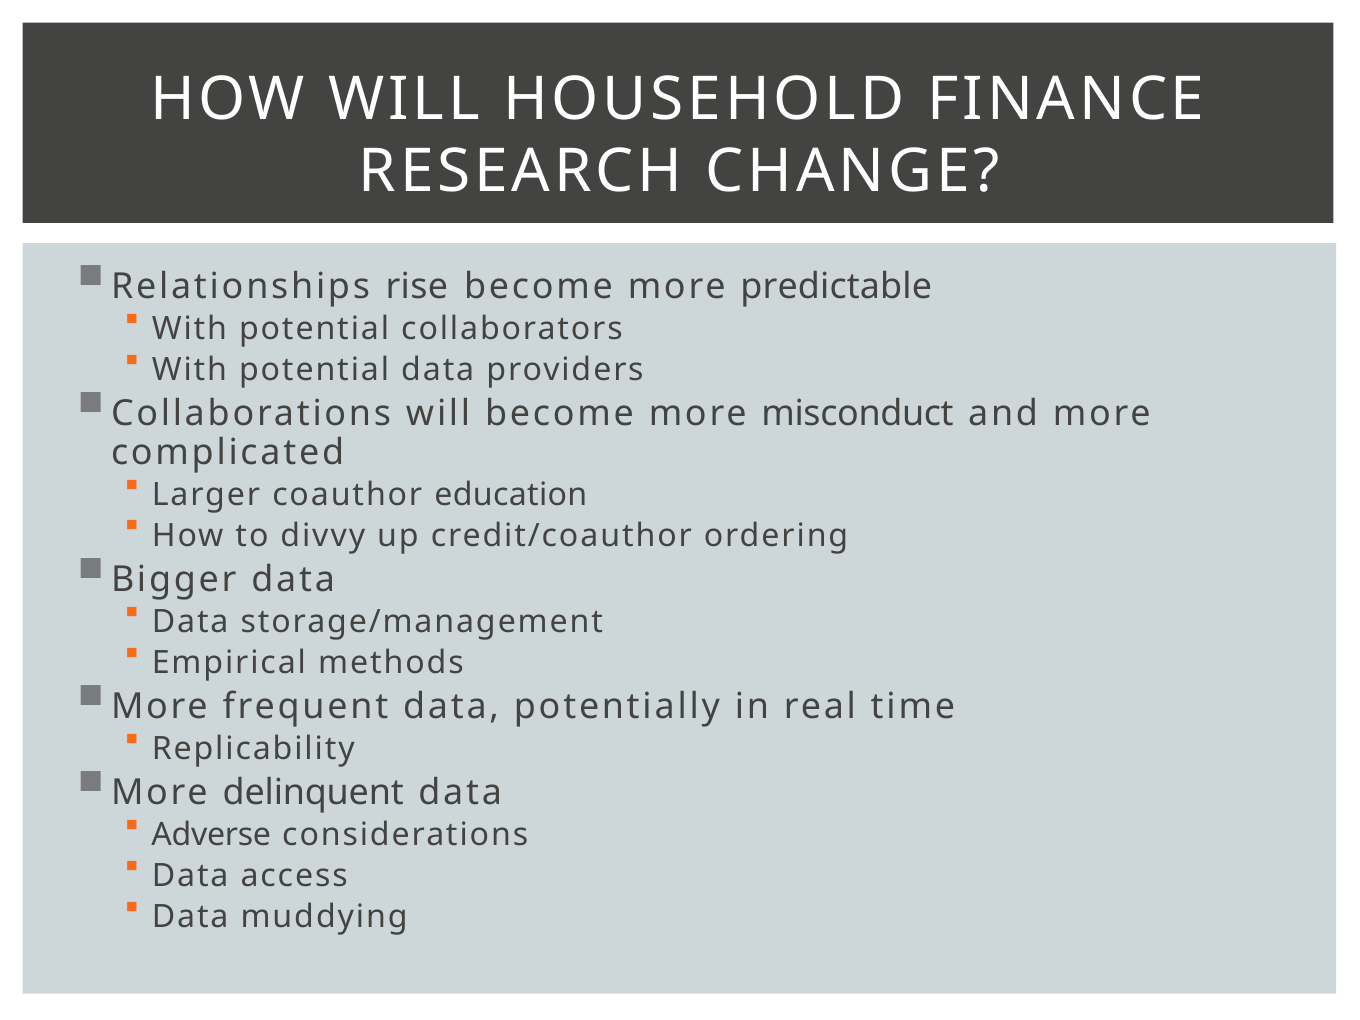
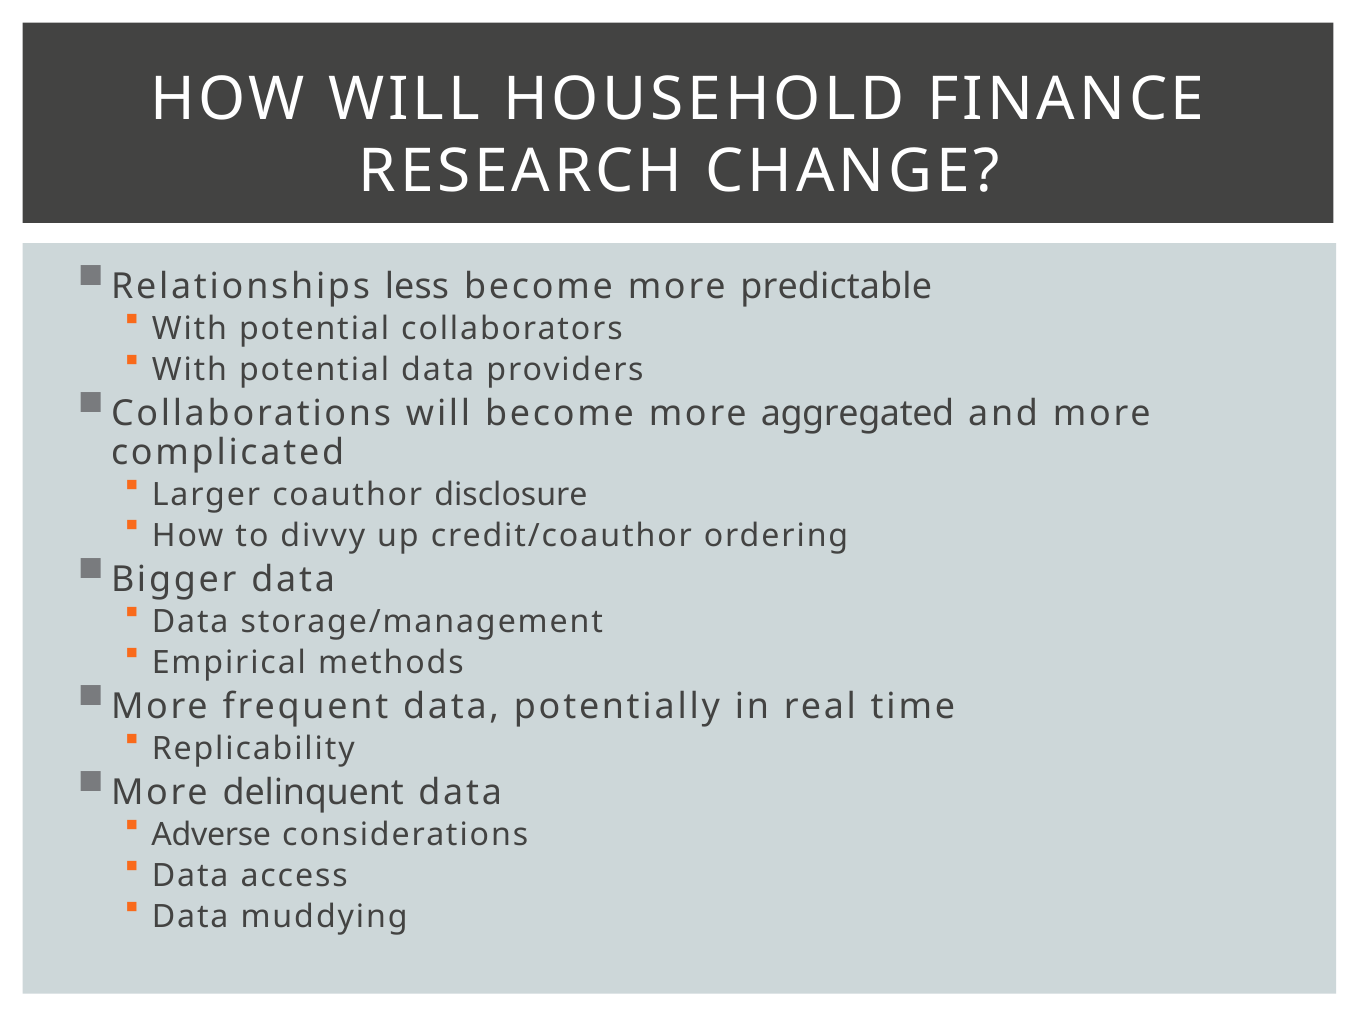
rise: rise -> less
misconduct: misconduct -> aggregated
education: education -> disclosure
